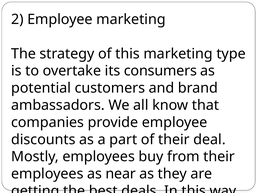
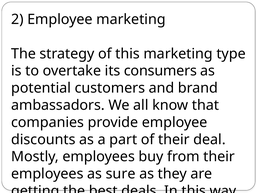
near: near -> sure
